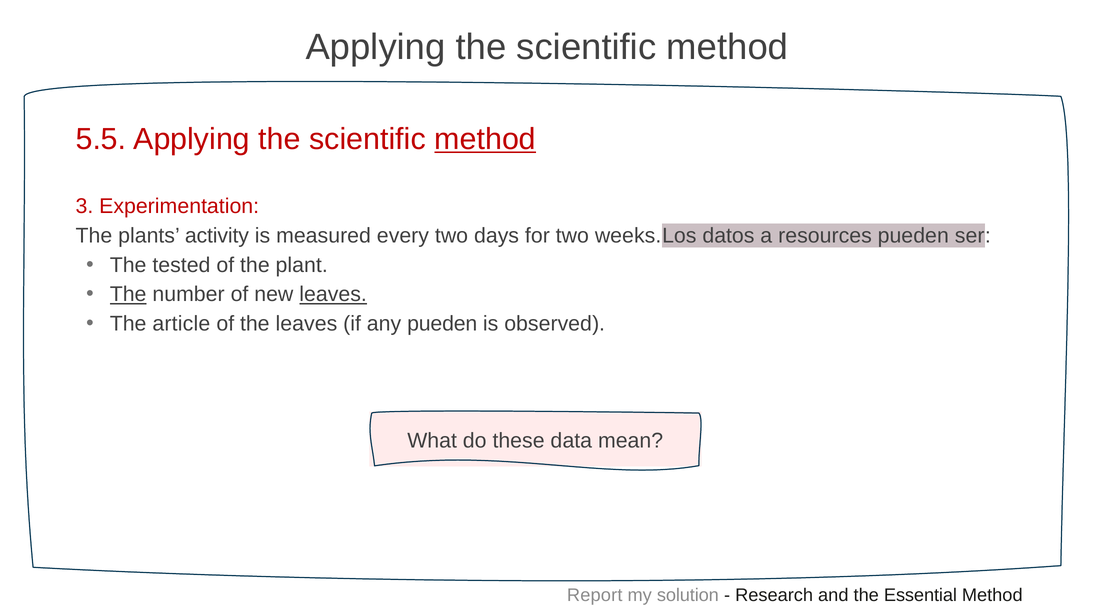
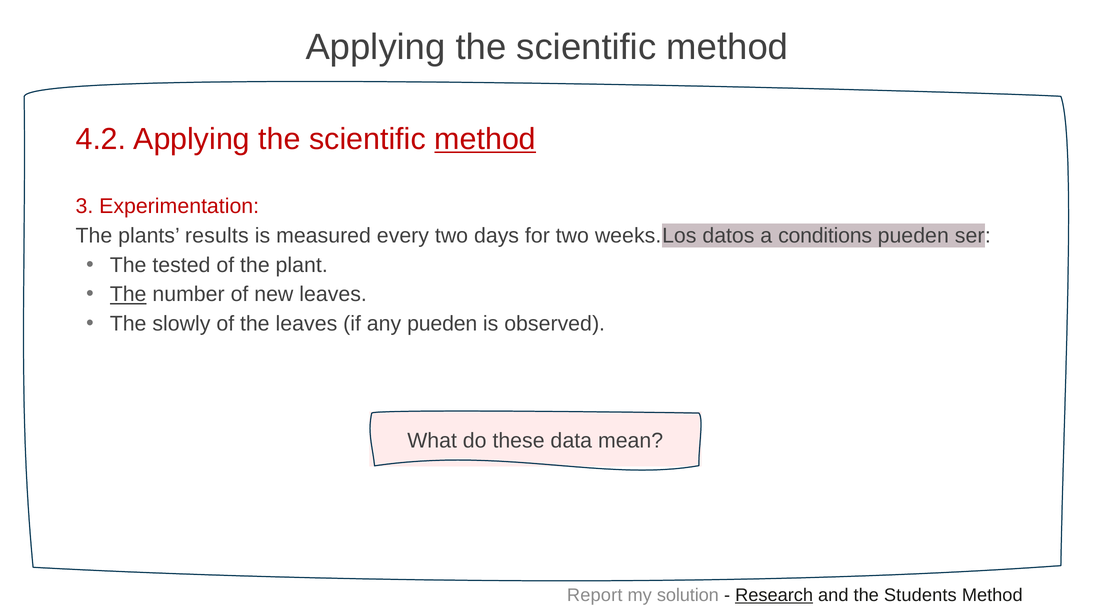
5.5: 5.5 -> 4.2
activity: activity -> results
resources: resources -> conditions
leaves at (333, 294) underline: present -> none
article: article -> slowly
Research underline: none -> present
Essential: Essential -> Students
